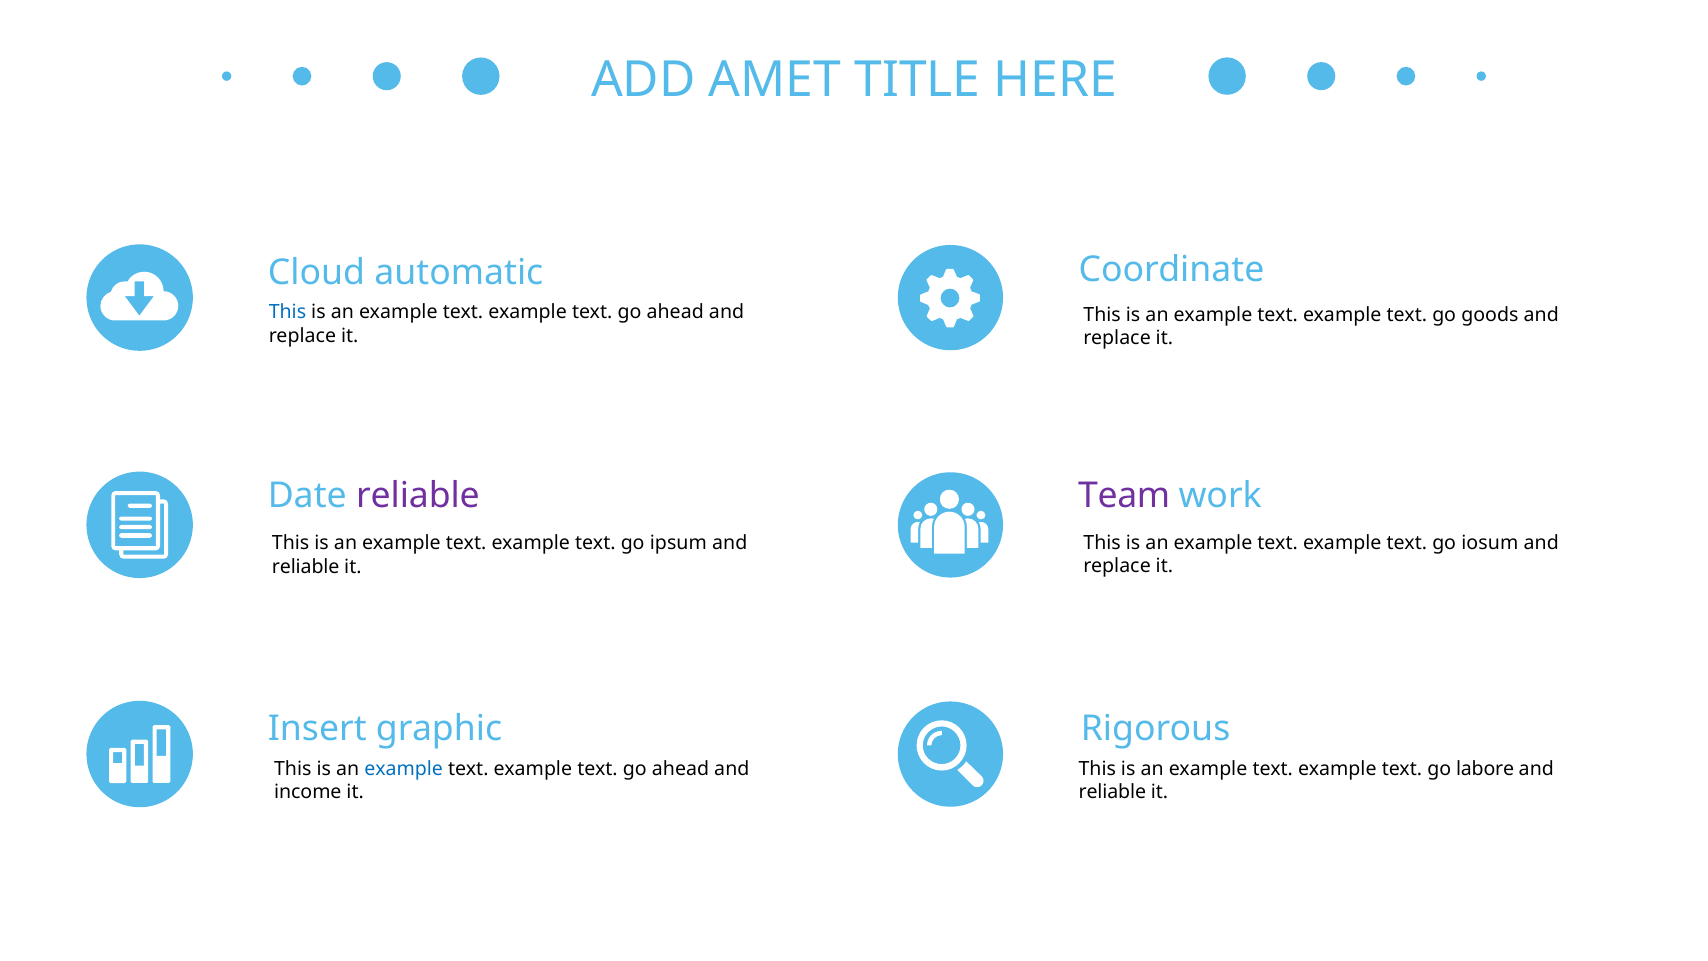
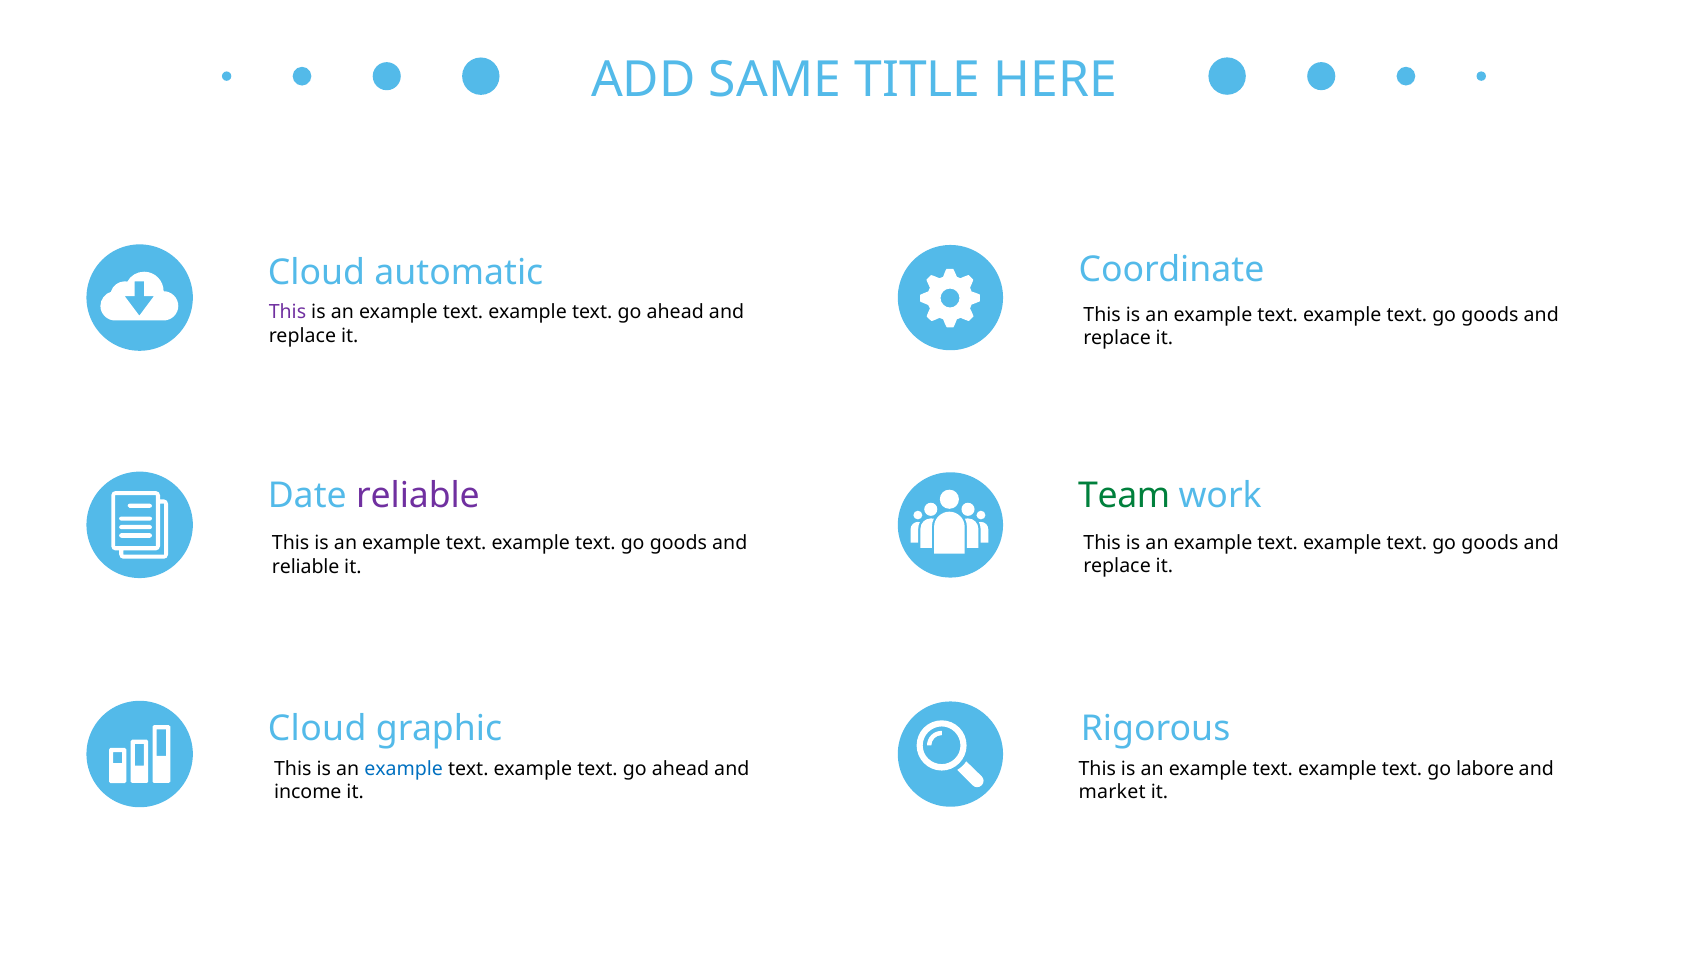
AMET: AMET -> SAME
This at (287, 312) colour: blue -> purple
Team colour: purple -> green
iosum at (1490, 543): iosum -> goods
ipsum at (678, 543): ipsum -> goods
Insert at (317, 728): Insert -> Cloud
reliable at (1112, 792): reliable -> market
